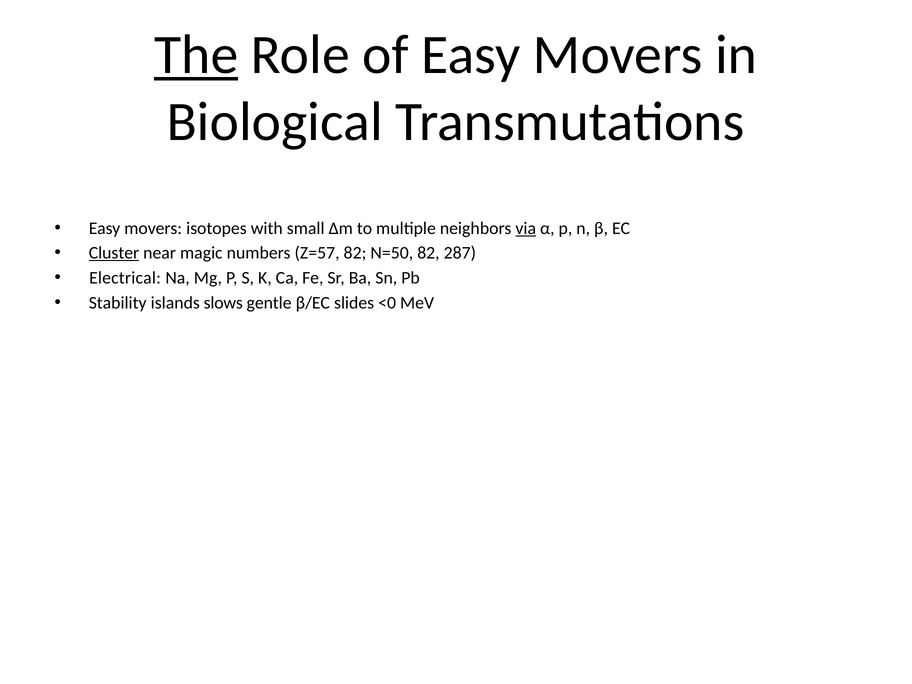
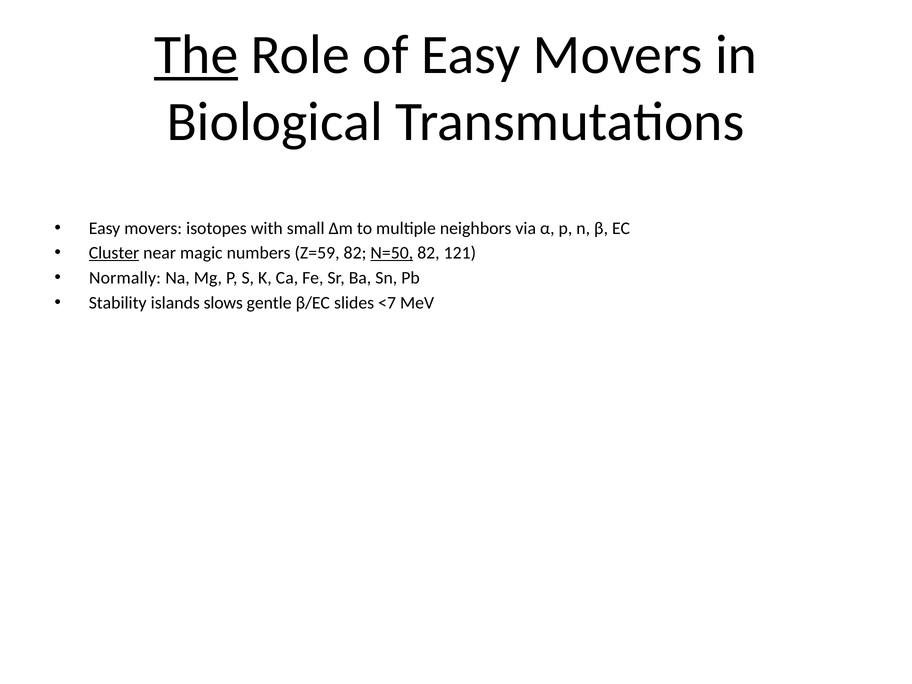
via underline: present -> none
Z=57: Z=57 -> Z=59
N=50 underline: none -> present
287: 287 -> 121
Electrical: Electrical -> Normally
<0: <0 -> <7
